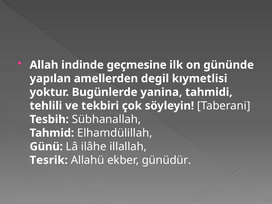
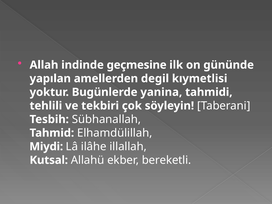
Günü: Günü -> Miydi
Tesrik: Tesrik -> Kutsal
günüdür: günüdür -> bereketli
